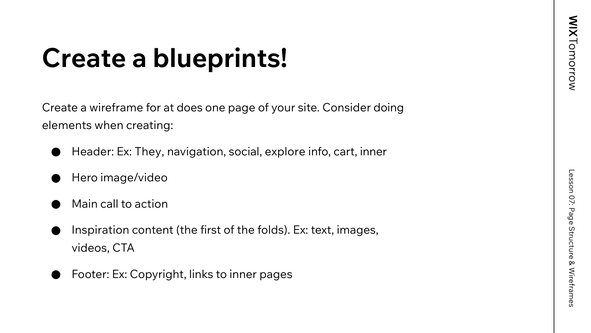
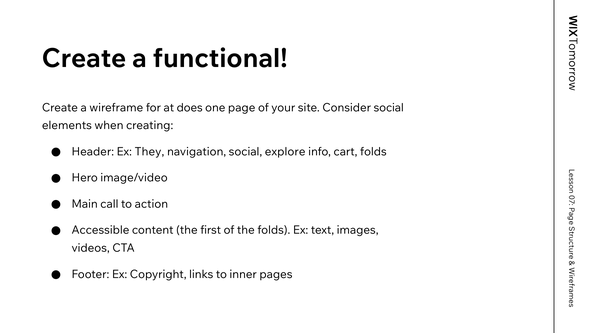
blueprints: blueprints -> functional
Consider doing: doing -> social
cart inner: inner -> folds
Inspiration: Inspiration -> Accessible
